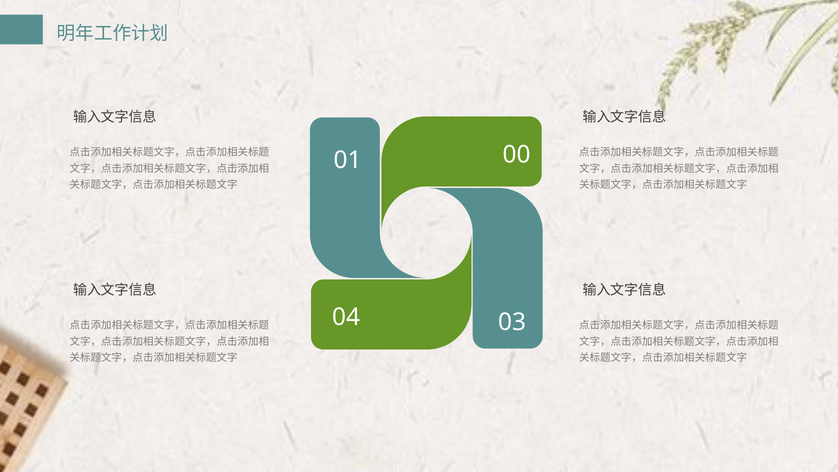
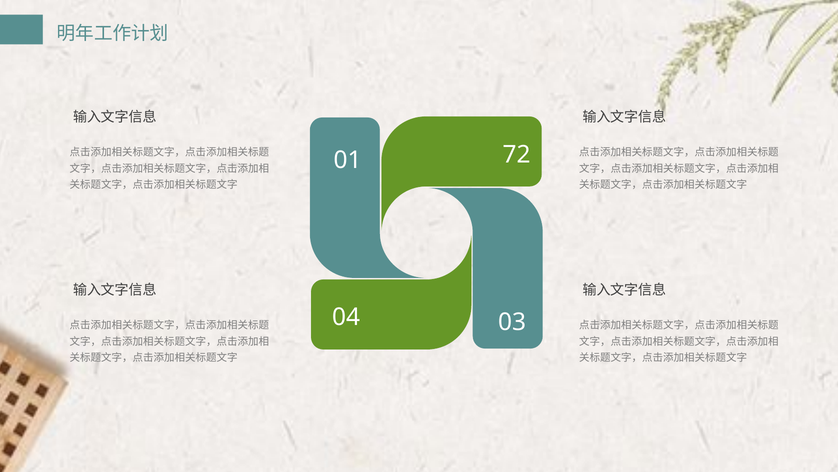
00: 00 -> 72
